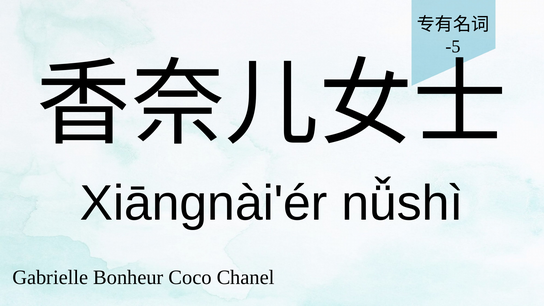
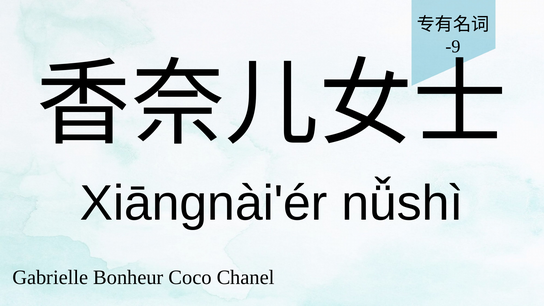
-5: -5 -> -9
